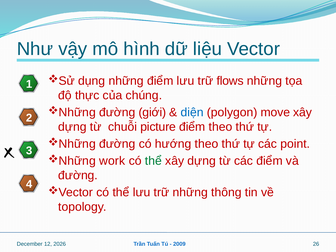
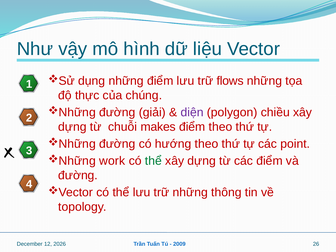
giới: giới -> giải
diện colour: blue -> purple
move: move -> chiều
picture: picture -> makes
